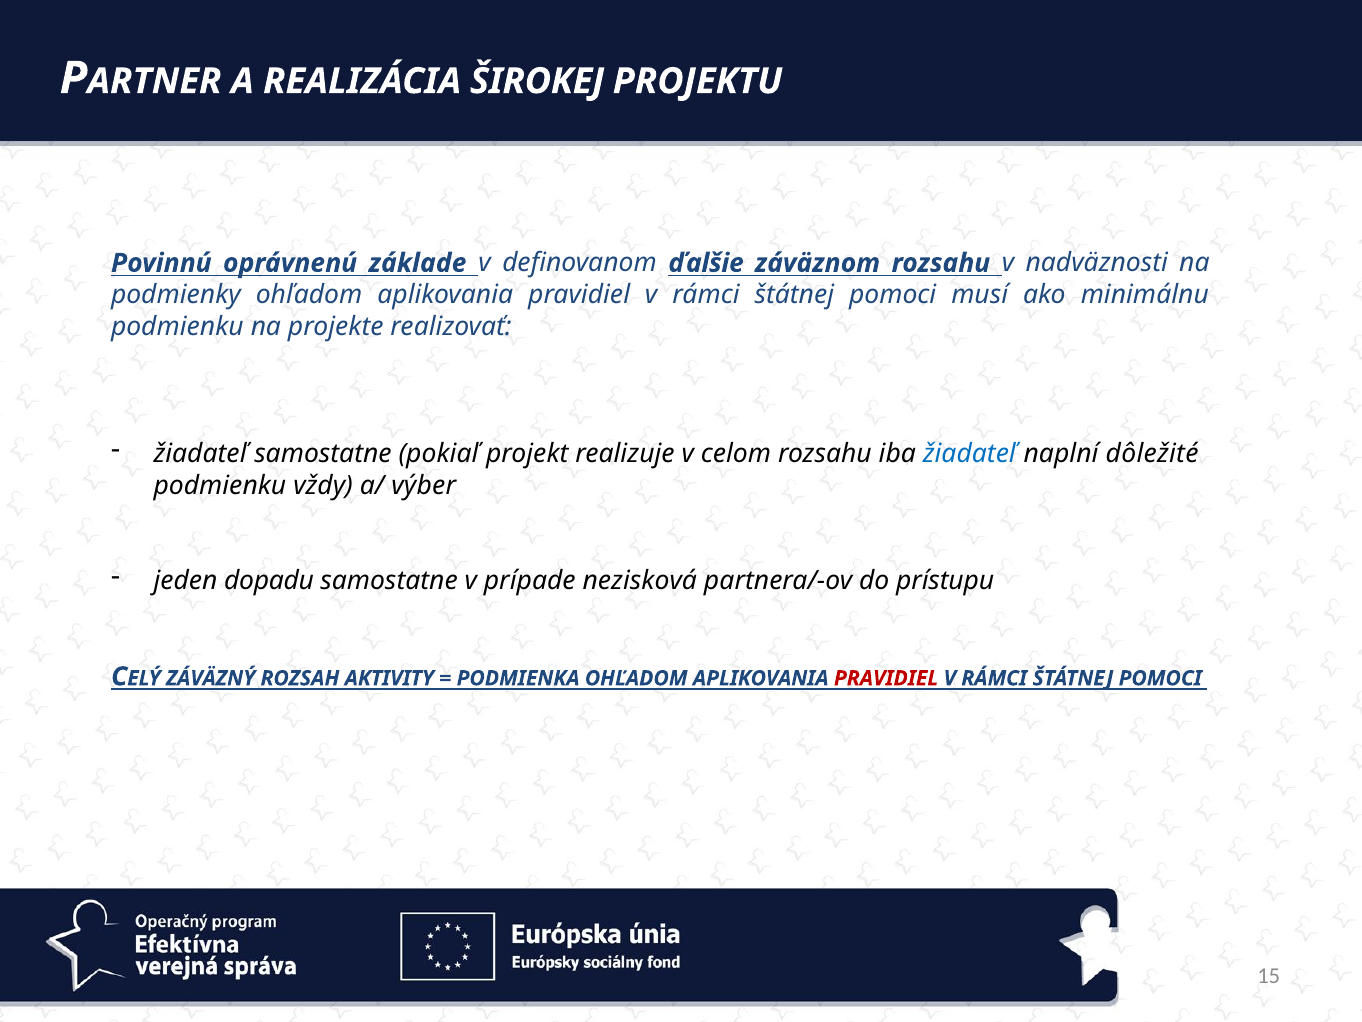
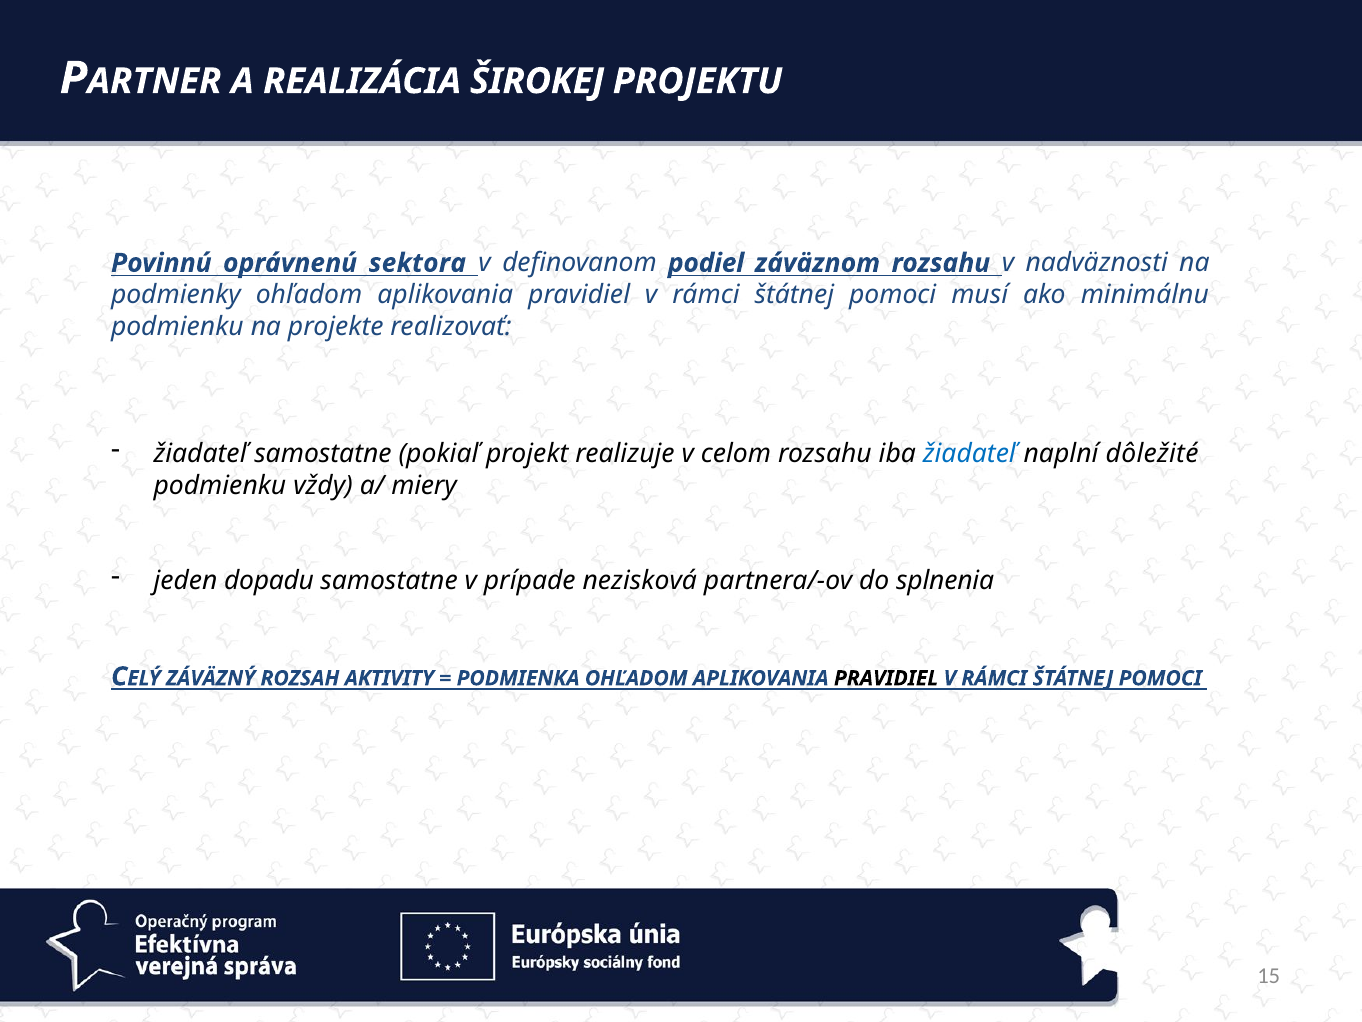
základe: základe -> sektora
ďalšie: ďalšie -> podiel
výber: výber -> miery
prístupu: prístupu -> splnenia
PRAVIDIEL at (886, 678) colour: red -> black
